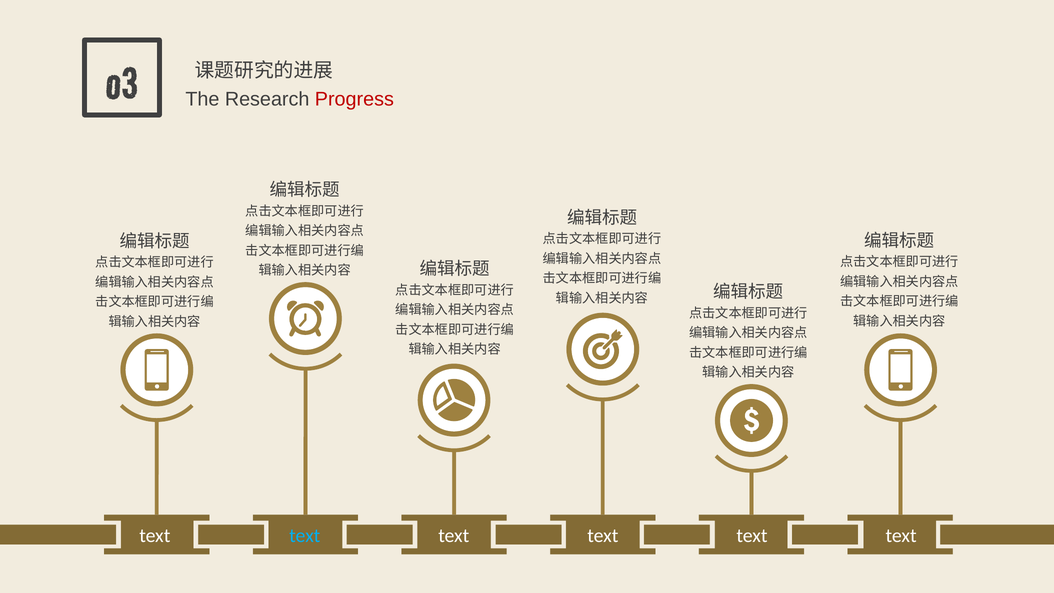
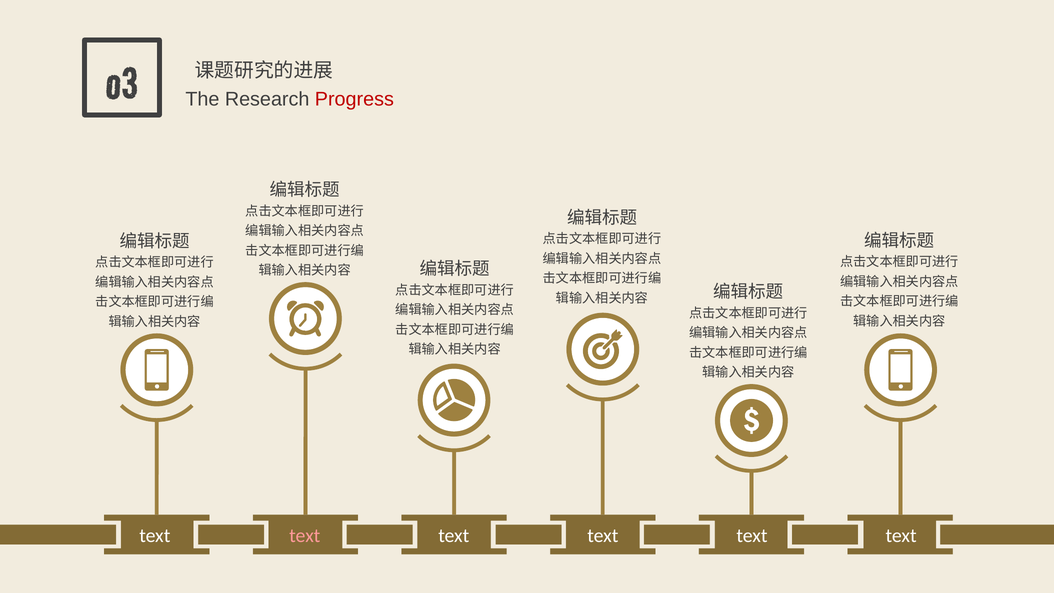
text at (305, 536) colour: light blue -> pink
